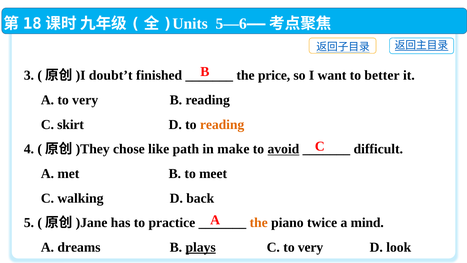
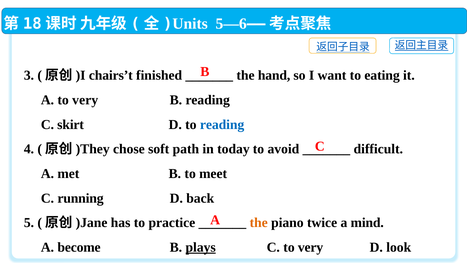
doubt’t: doubt’t -> chairs’t
price: price -> hand
better: better -> eating
reading at (222, 124) colour: orange -> blue
like: like -> soft
make: make -> today
avoid underline: present -> none
walking: walking -> running
dreams: dreams -> become
